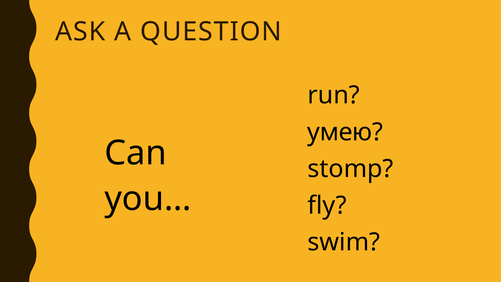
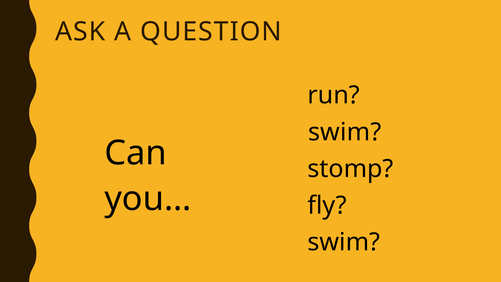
умею at (345, 132): умею -> swim
